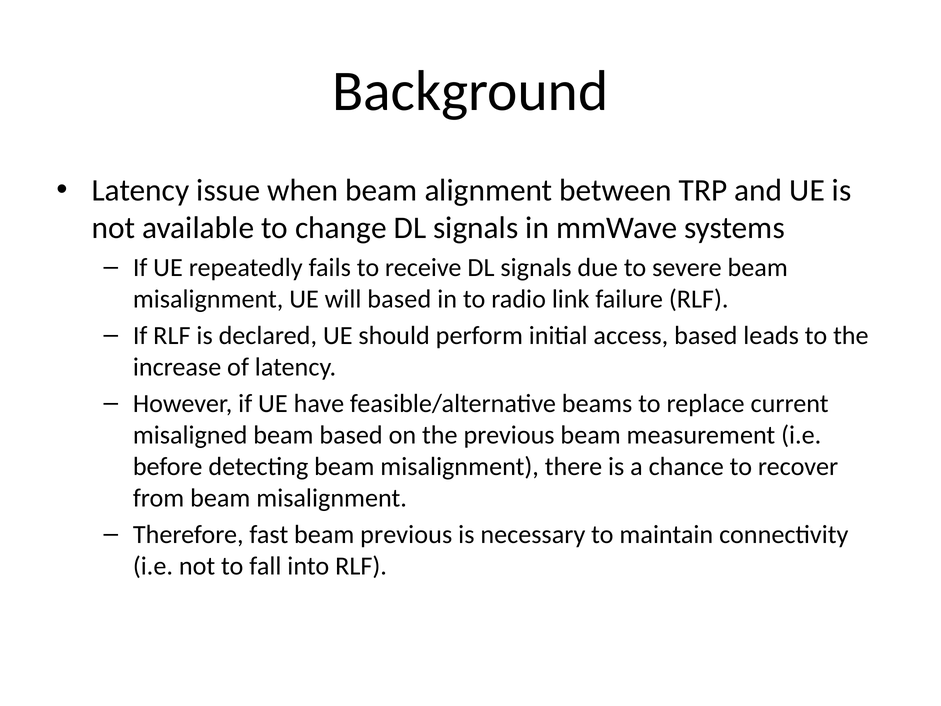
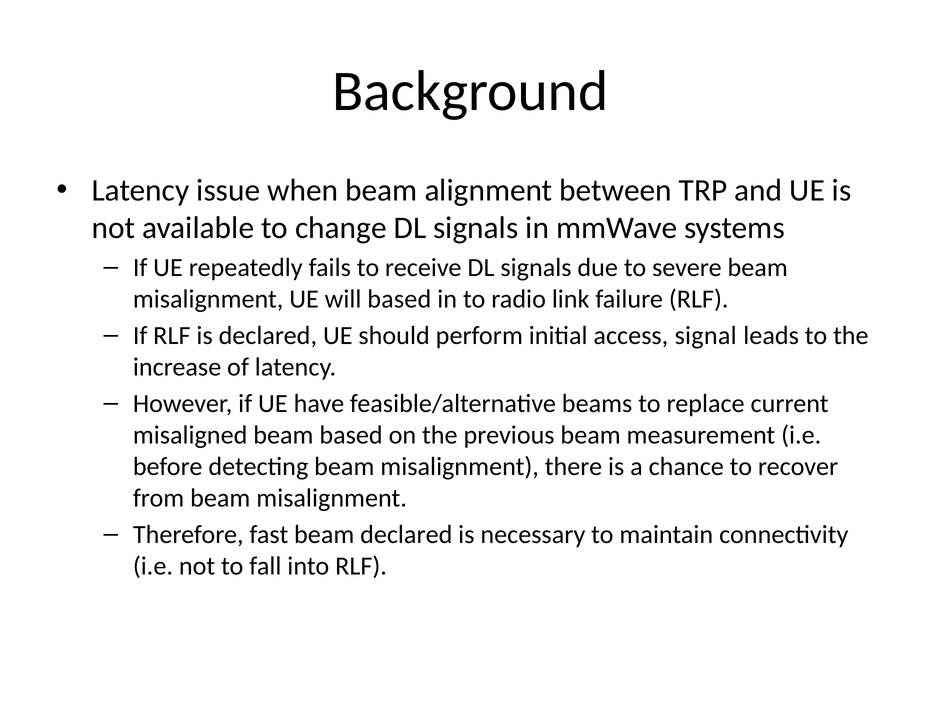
access based: based -> signal
beam previous: previous -> declared
